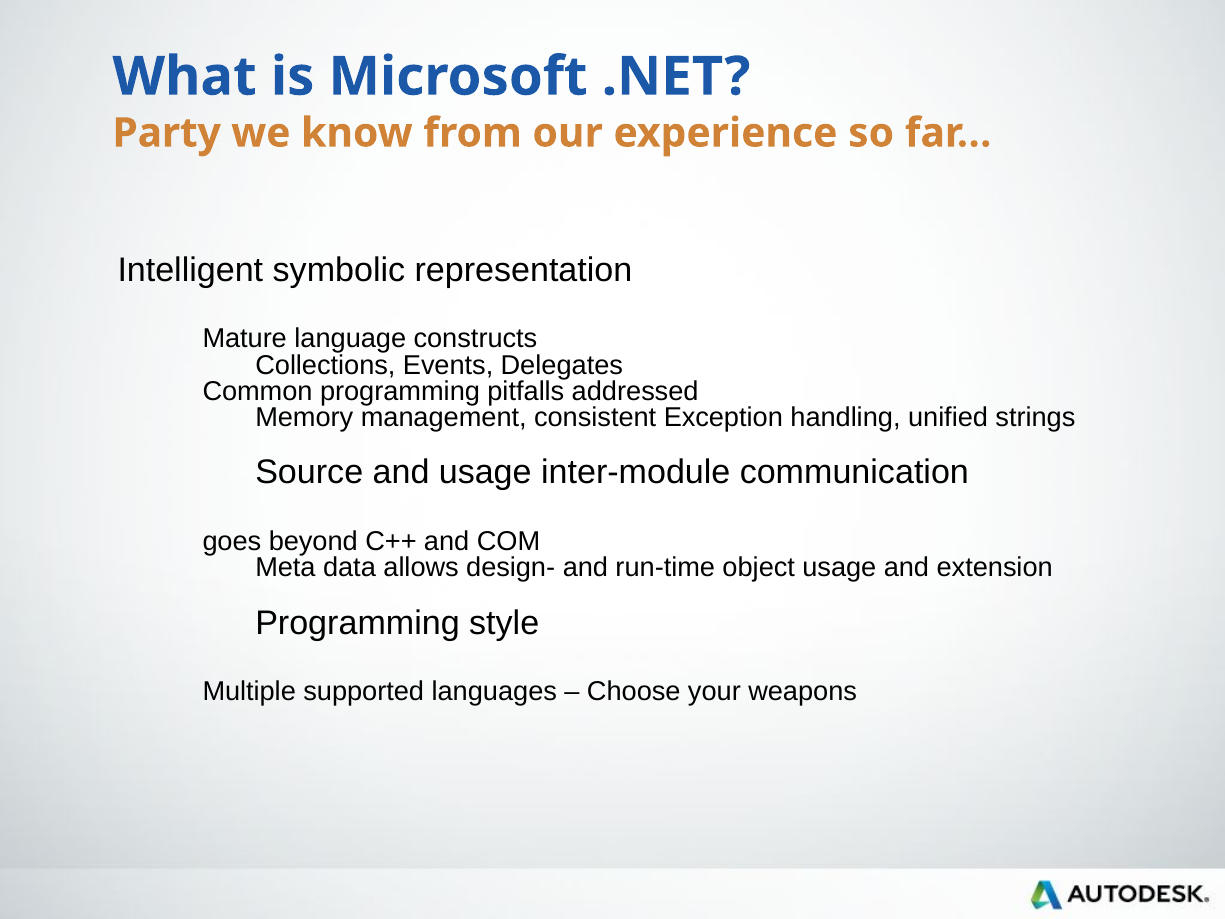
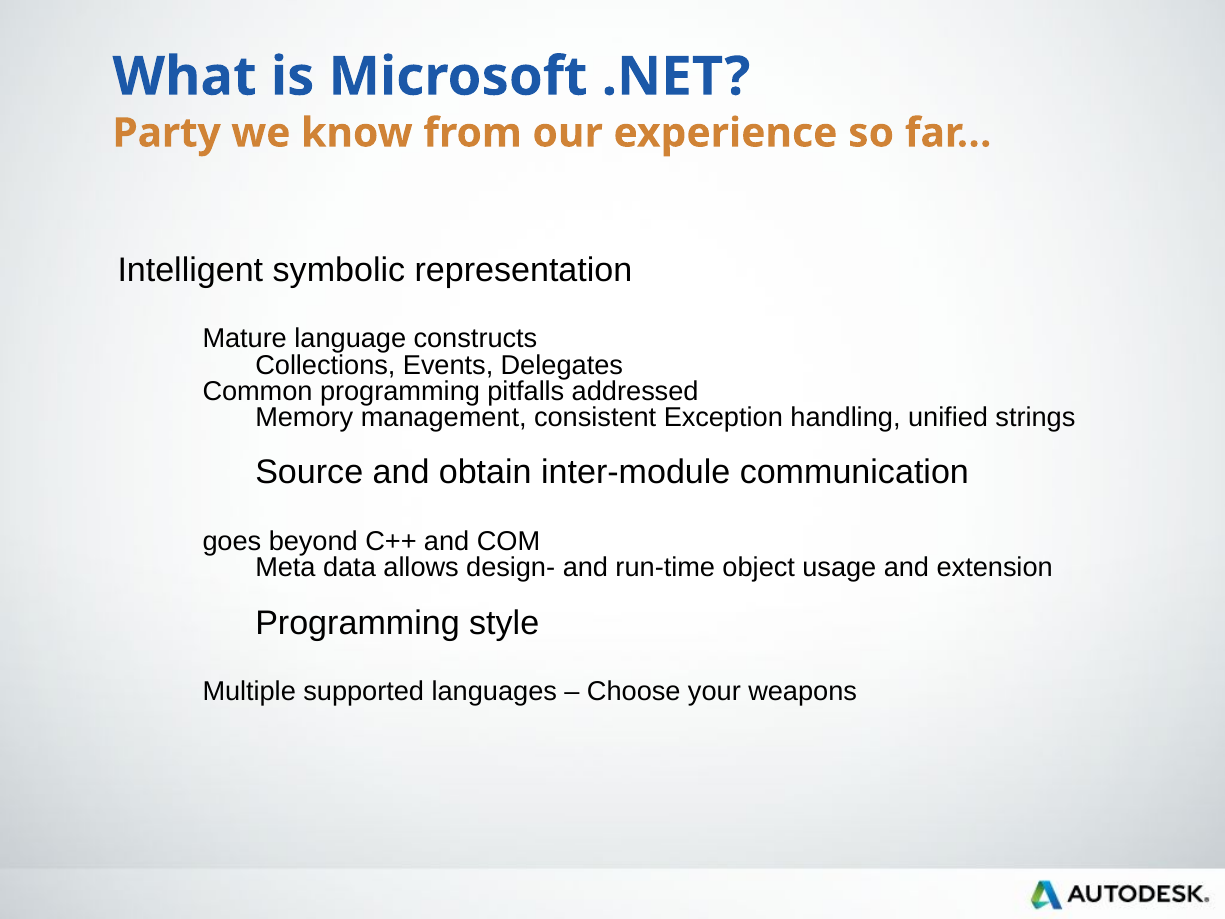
and usage: usage -> obtain
